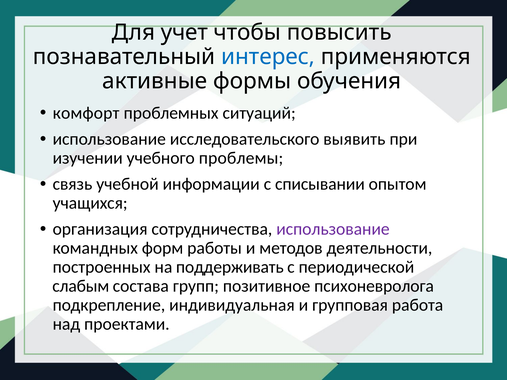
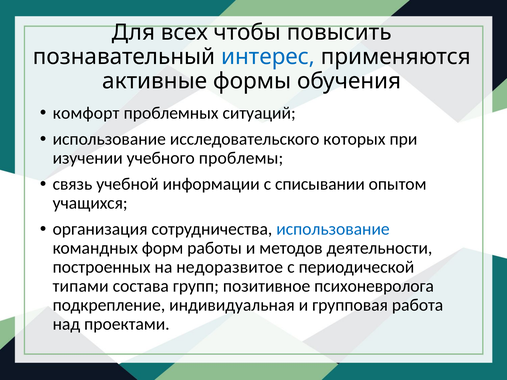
учет: учет -> всех
выявить: выявить -> которых
использование at (333, 229) colour: purple -> blue
поддерживать: поддерживать -> недоразвитое
слабым: слабым -> типами
